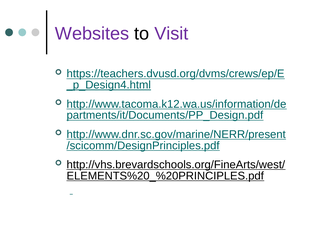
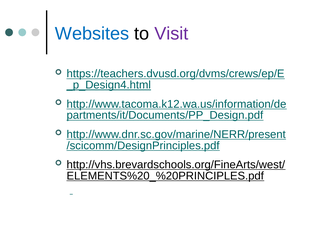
Websites colour: purple -> blue
